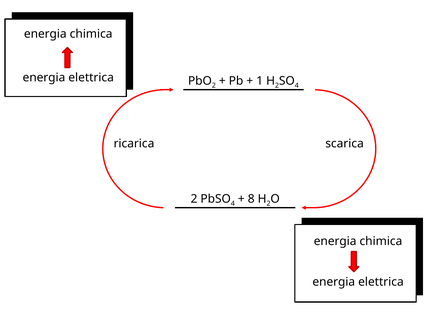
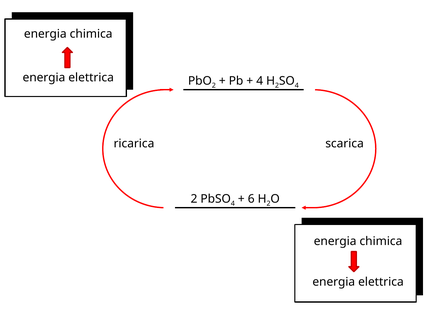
1 at (260, 81): 1 -> 4
8: 8 -> 6
